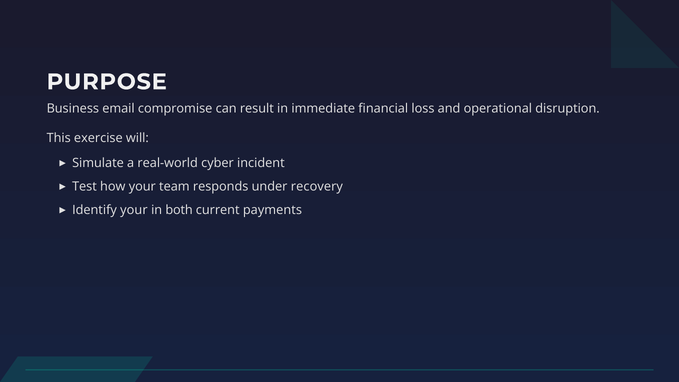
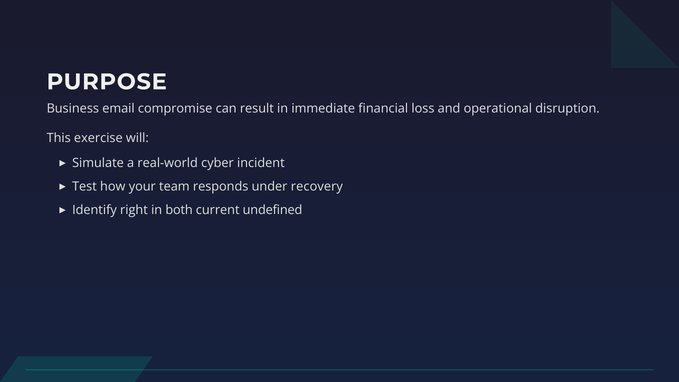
Identify your: your -> right
payments: payments -> undefined
